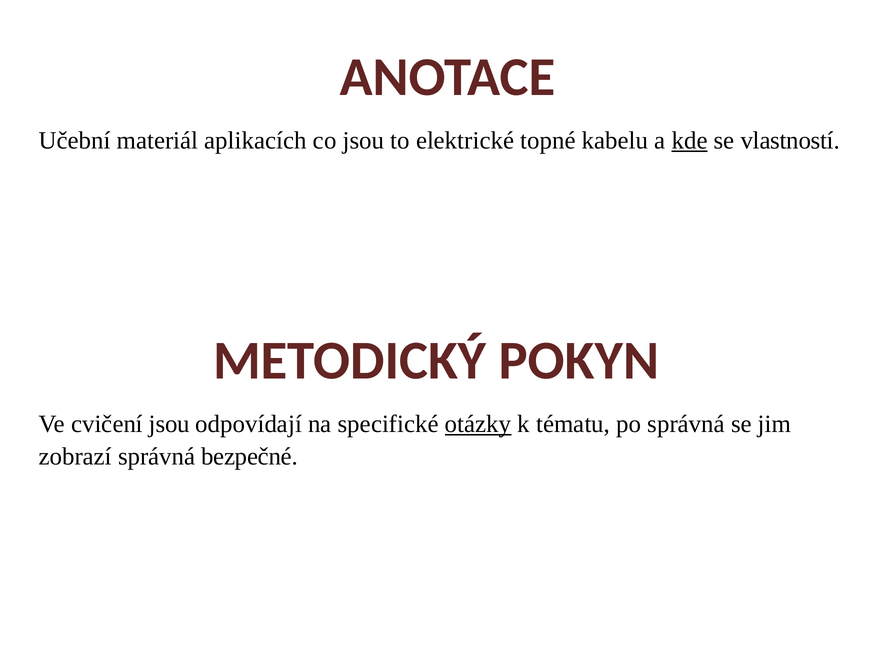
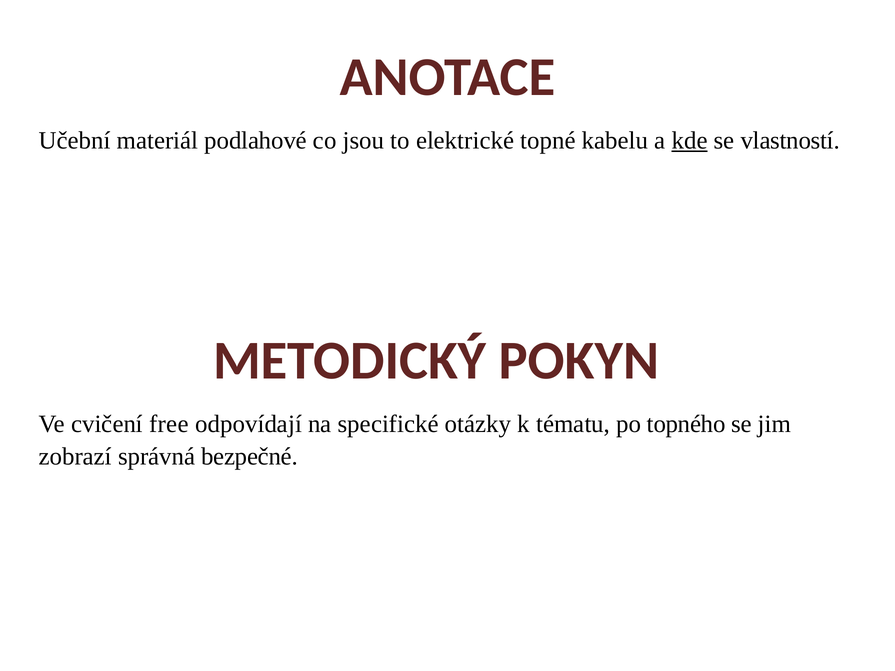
aplikacích: aplikacích -> podlahové
cvičení jsou: jsou -> free
otázky underline: present -> none
po správná: správná -> topného
